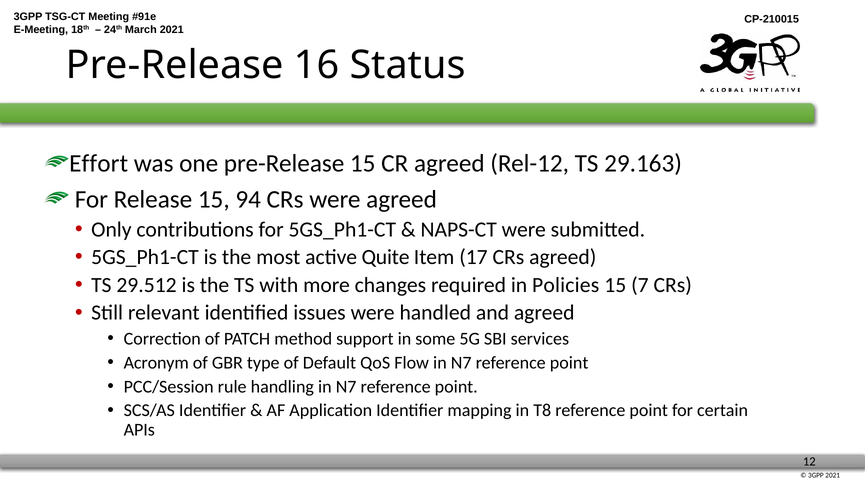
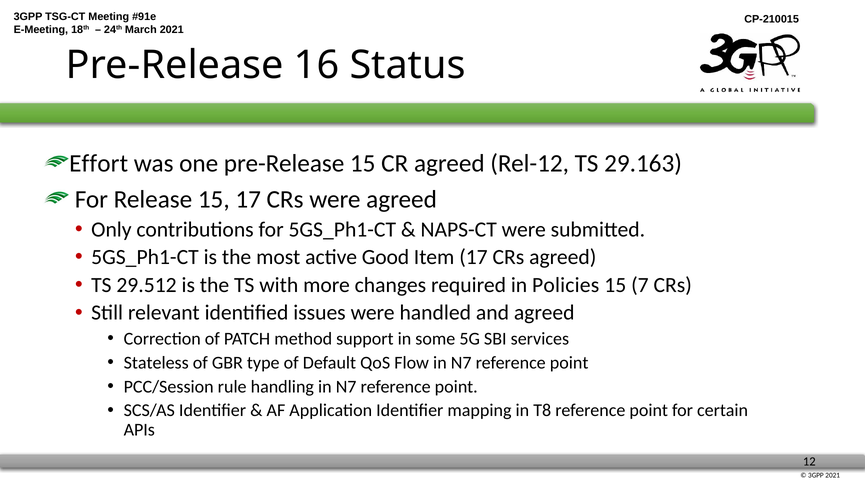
15 94: 94 -> 17
Quite: Quite -> Good
Acronym: Acronym -> Stateless
